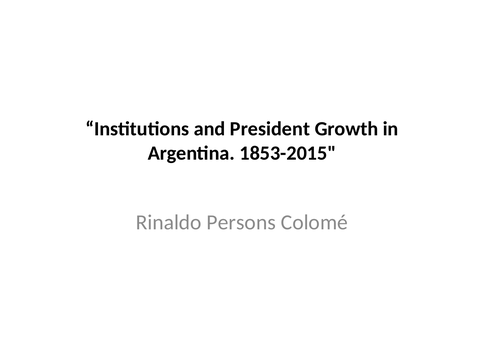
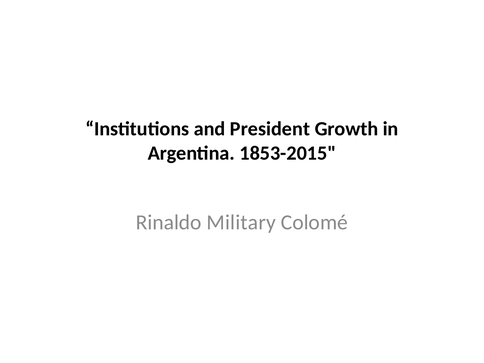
Persons: Persons -> Military
